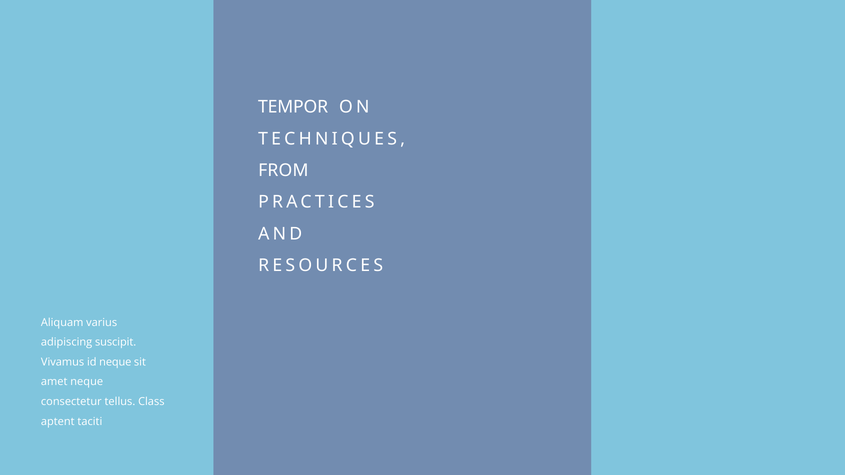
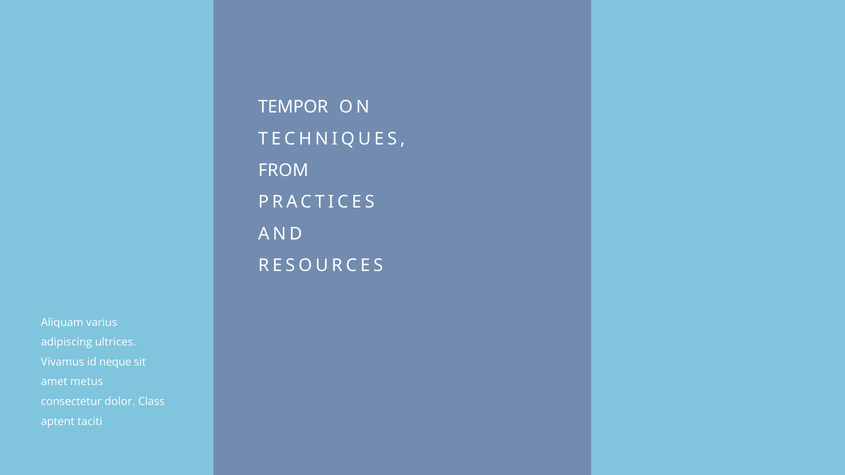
suscipit: suscipit -> ultrices
amet neque: neque -> metus
tellus: tellus -> dolor
